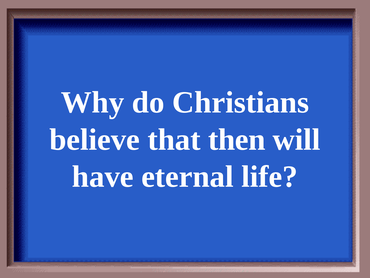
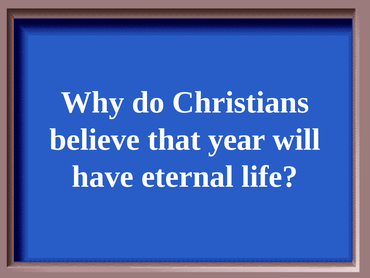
then: then -> year
